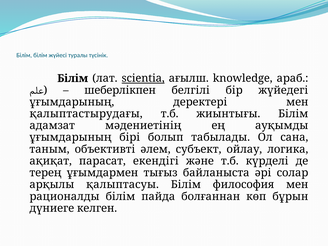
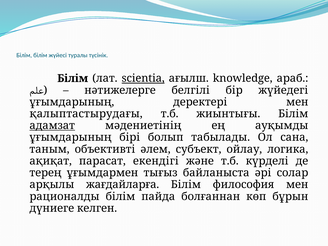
шеберлікпен: шеберлікпен -> нәтижелерге
адамзат underline: none -> present
қалыптасуы: қалыптасуы -> жағдайларға
